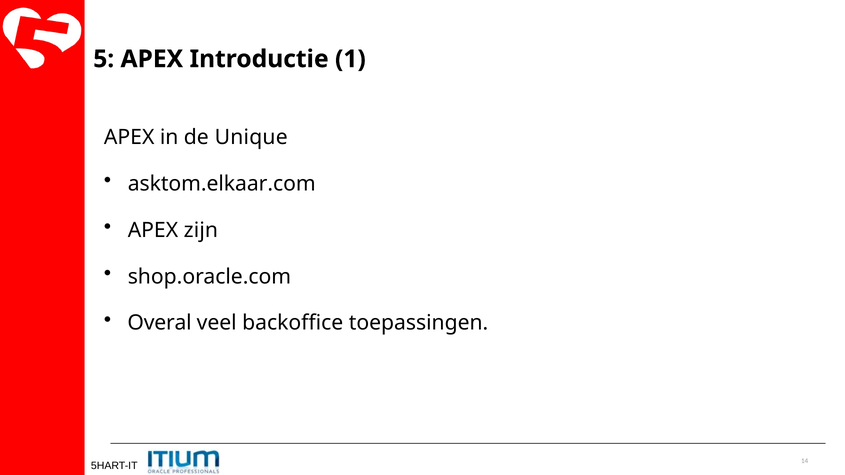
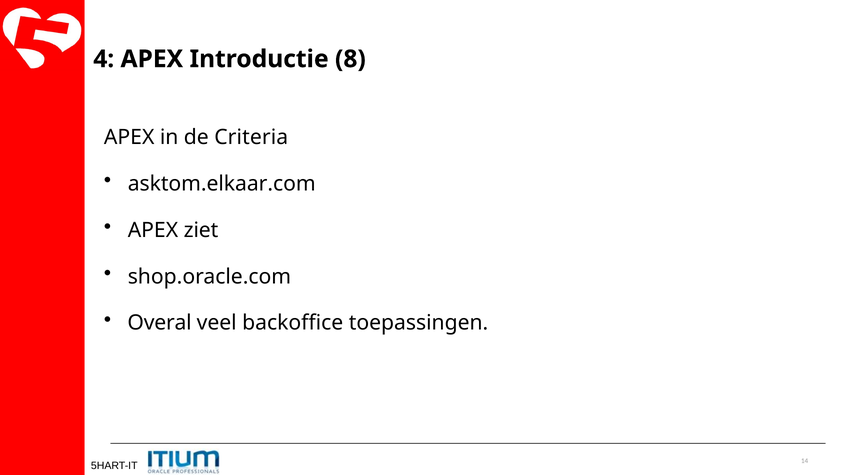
5: 5 -> 4
1: 1 -> 8
Unique: Unique -> Criteria
zijn: zijn -> ziet
